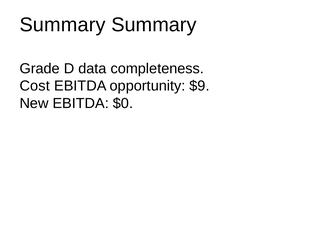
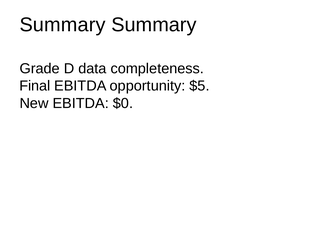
Cost: Cost -> Final
$9: $9 -> $5
